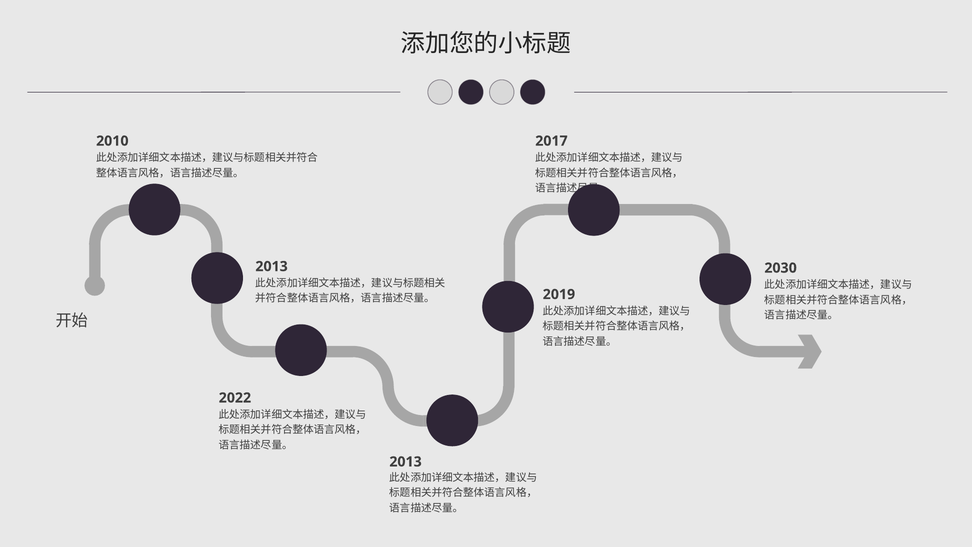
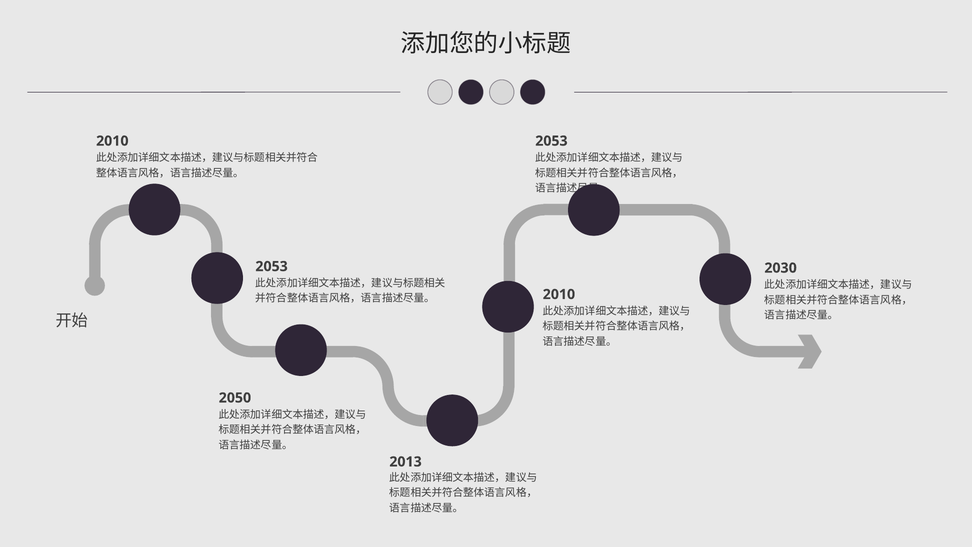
2017 at (551, 141): 2017 -> 2053
2013 at (272, 266): 2013 -> 2053
2019 at (559, 294): 2019 -> 2010
2022: 2022 -> 2050
